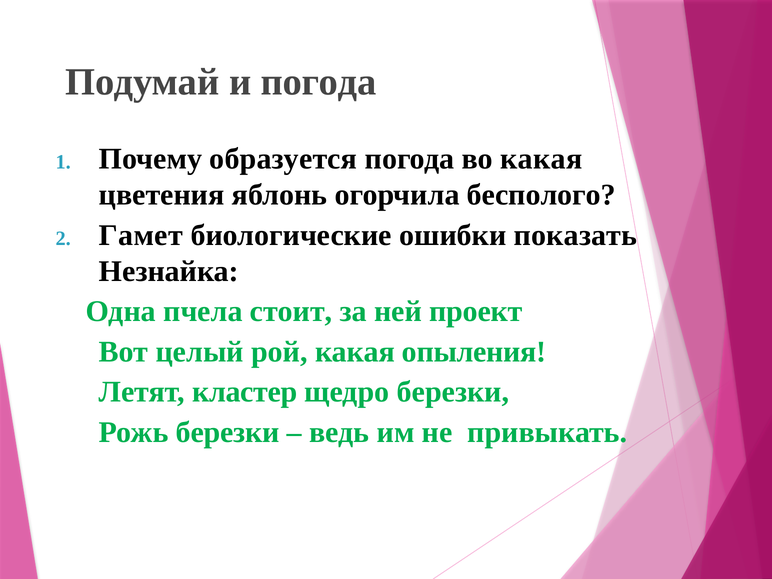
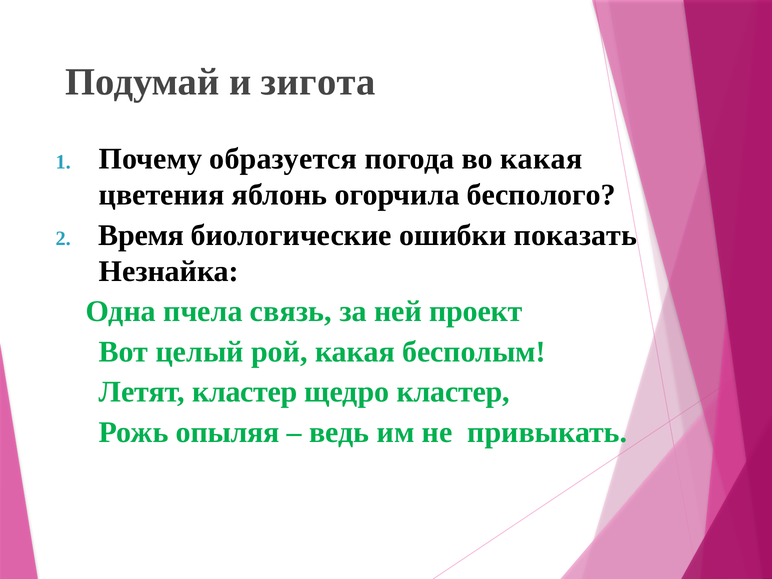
и погода: погода -> зигота
Гамет: Гамет -> Время
стоит: стоит -> связь
опыления: опыления -> бесполым
щедро березки: березки -> кластер
Рожь березки: березки -> опыляя
